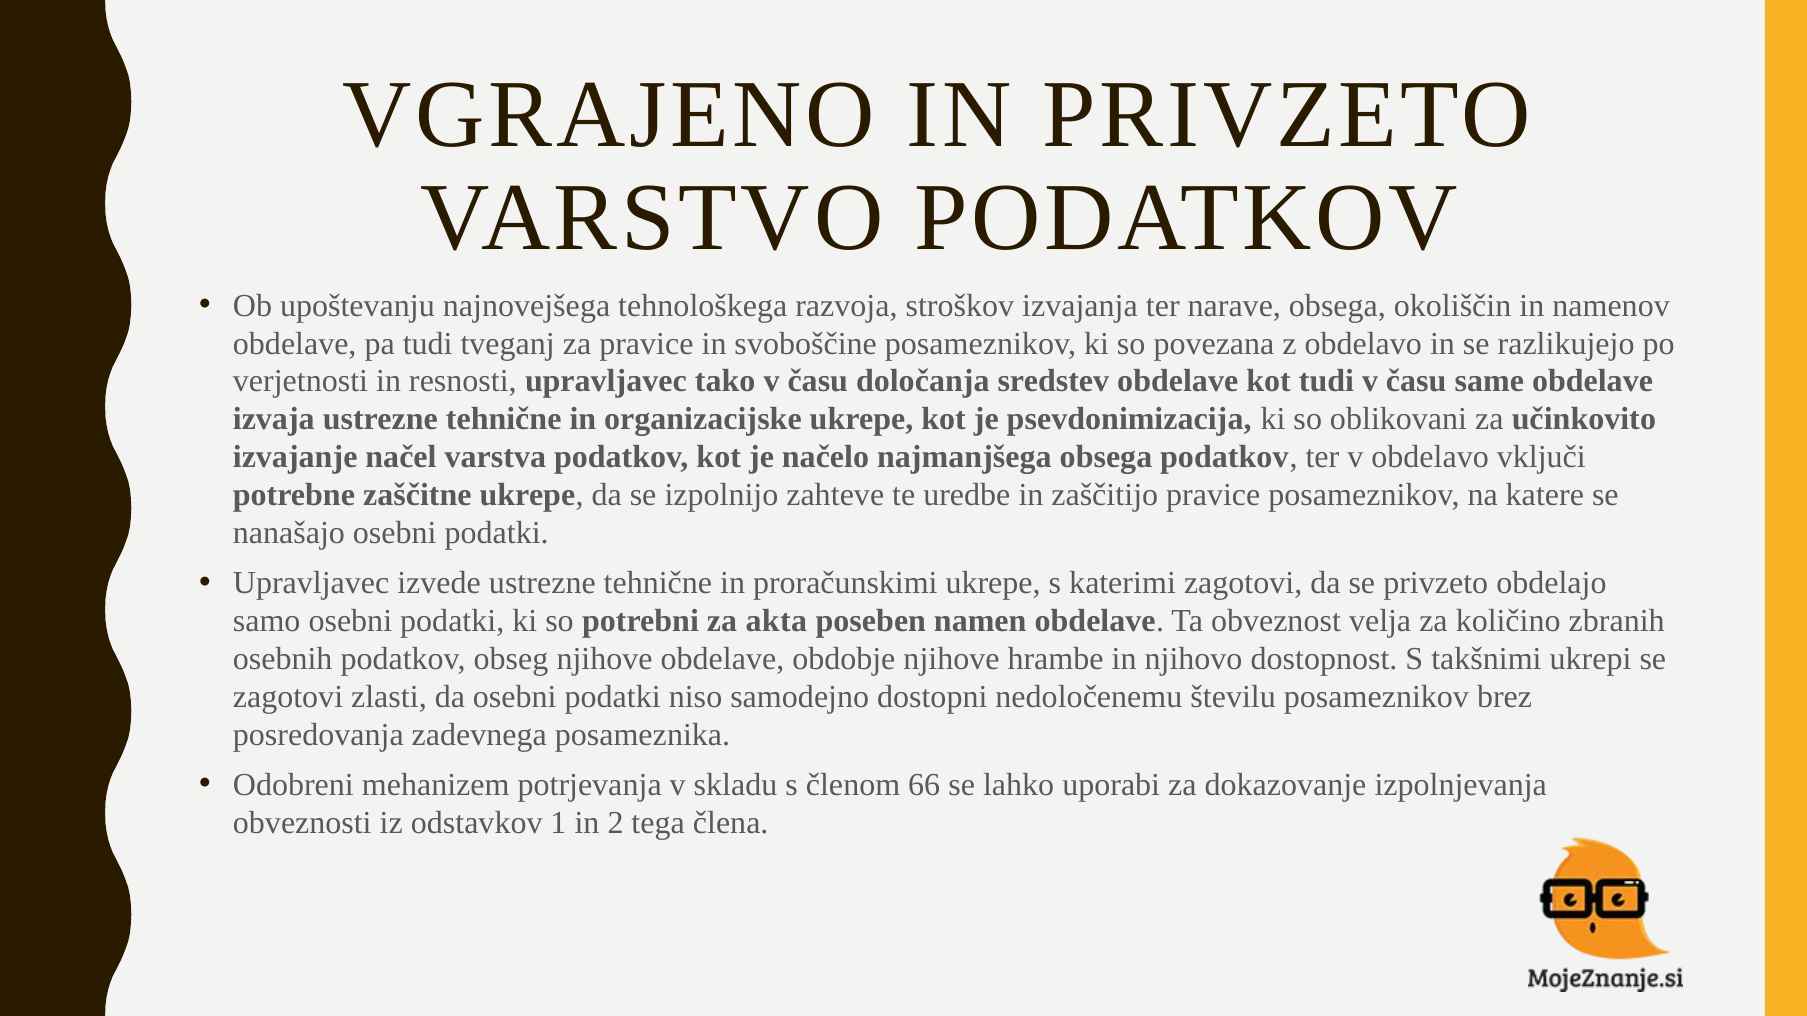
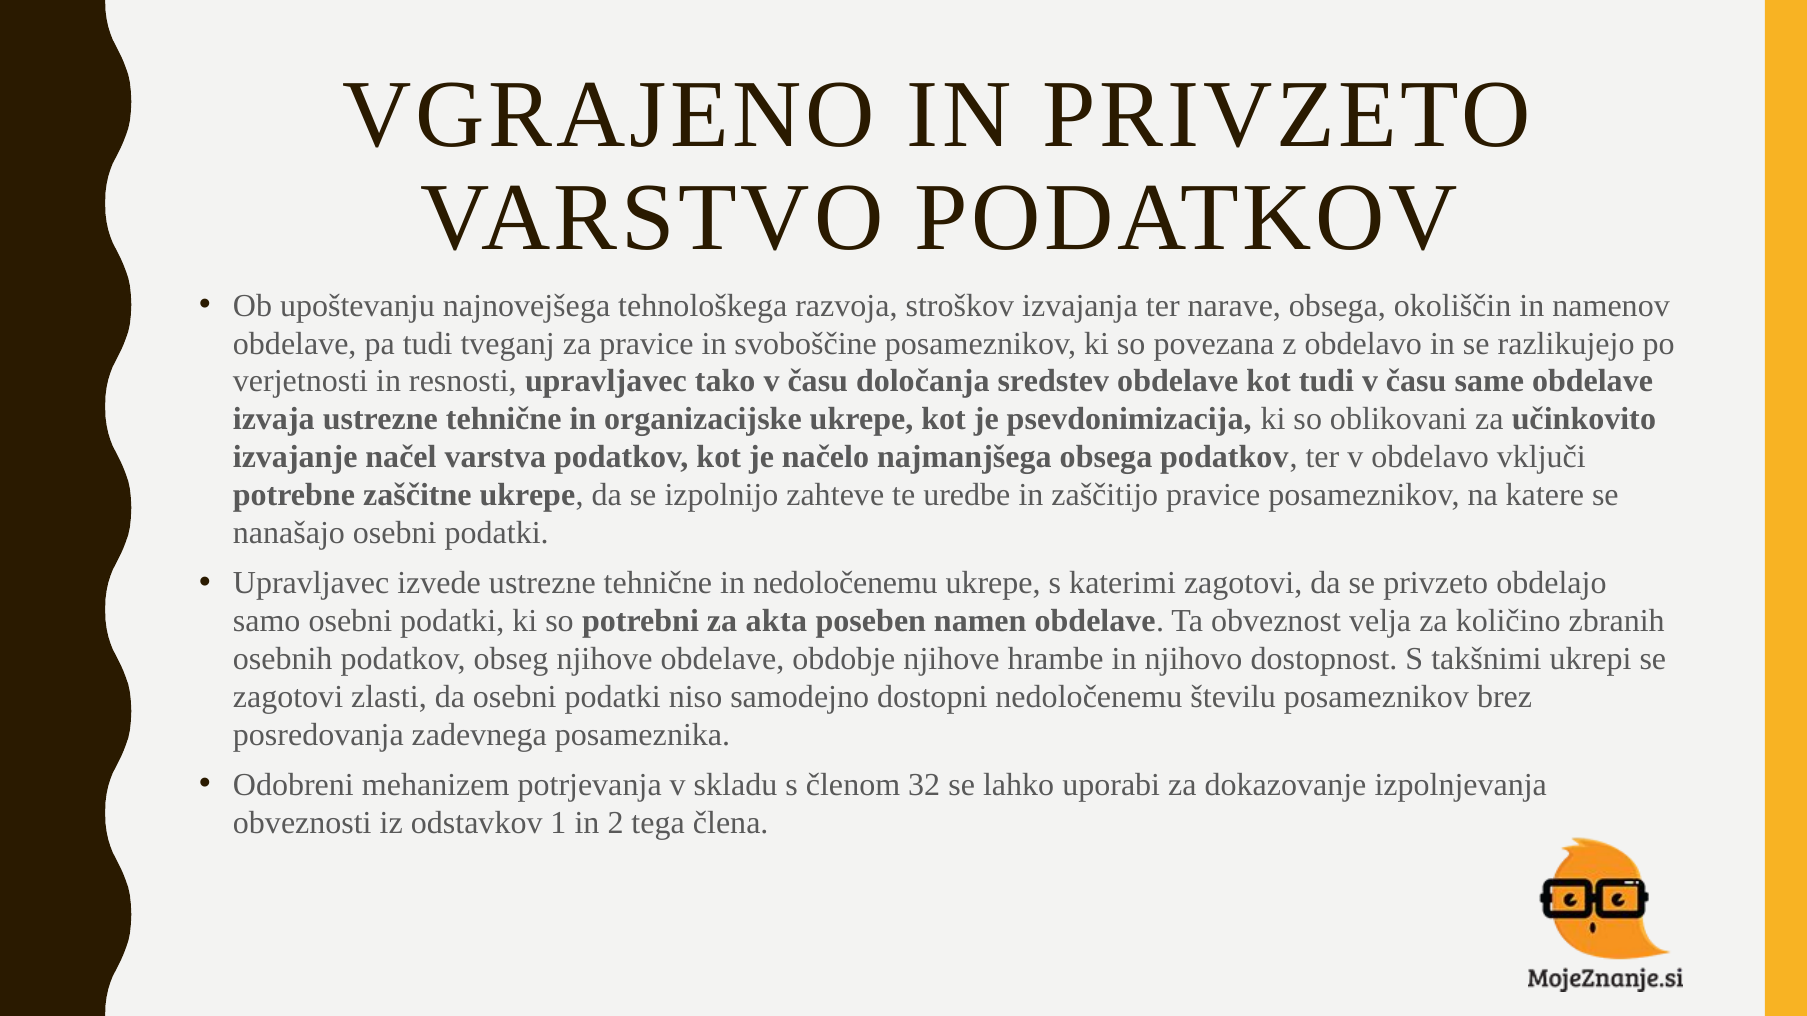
in proračunskimi: proračunskimi -> nedoločenemu
66: 66 -> 32
